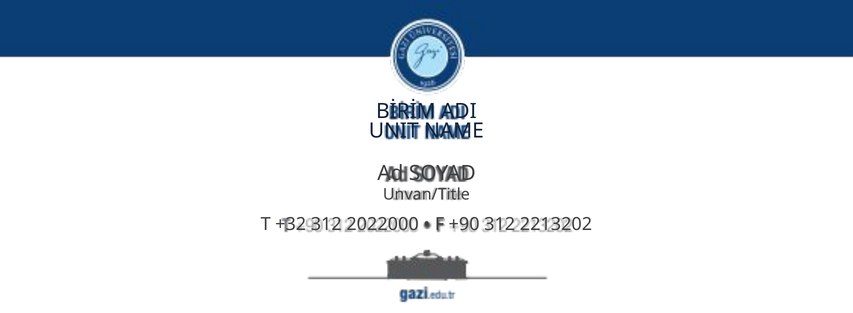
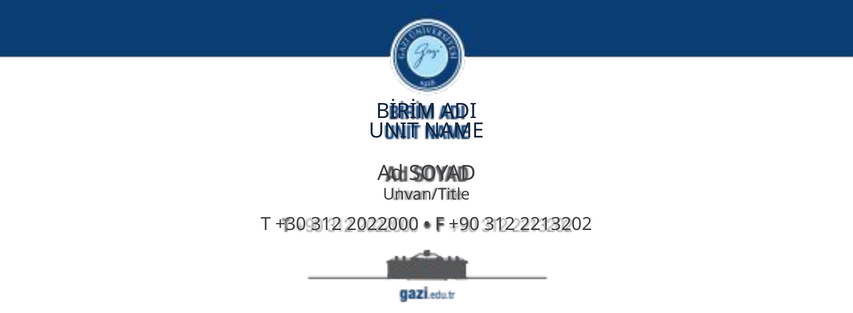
+32: +32 -> +30
